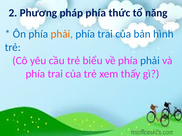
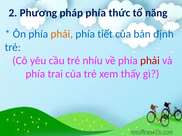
trai at (105, 34): trai -> tiết
hình: hình -> định
biểu: biểu -> nhíu
phải at (150, 61) colour: blue -> red
